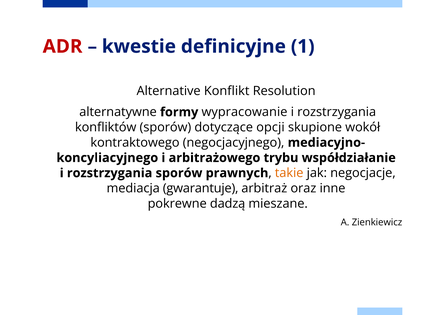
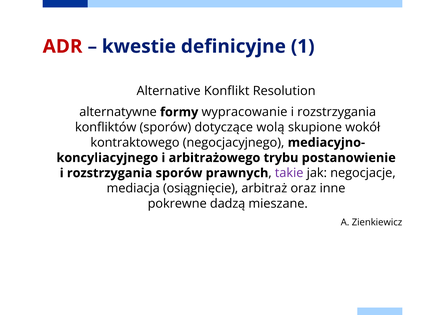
opcji: opcji -> wolą
współdziałanie: współdziałanie -> postanowienie
takie colour: orange -> purple
gwarantuje: gwarantuje -> osiągnięcie
